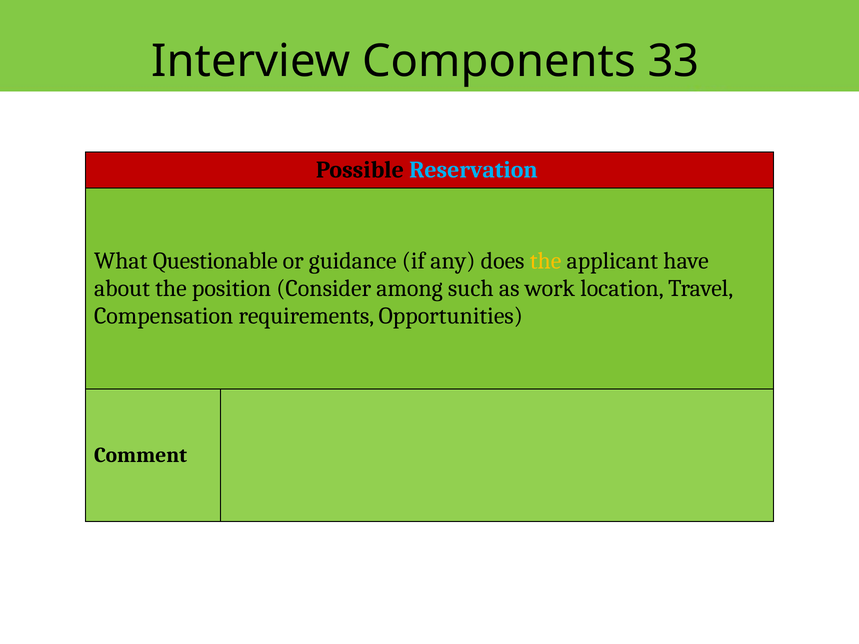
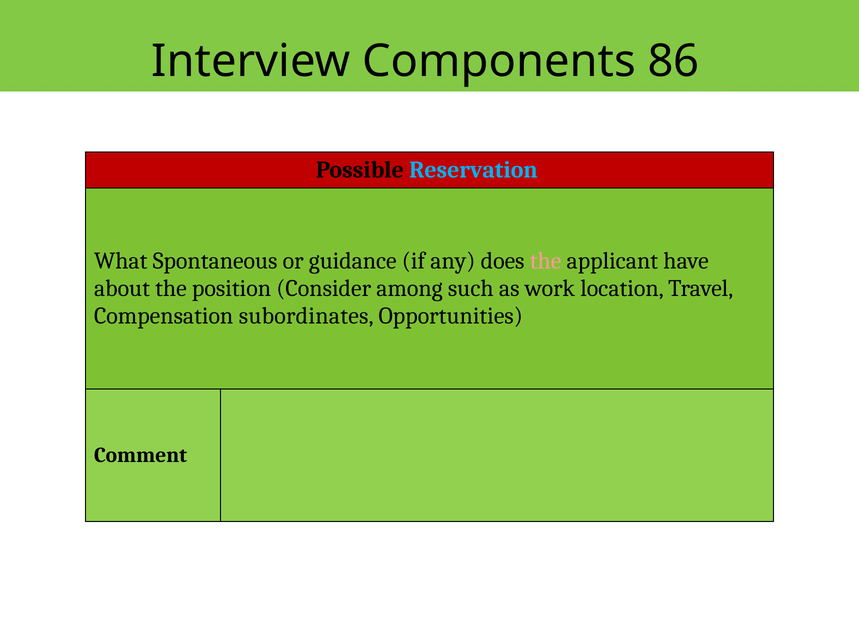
33: 33 -> 86
Questionable: Questionable -> Spontaneous
the at (546, 261) colour: yellow -> pink
requirements: requirements -> subordinates
